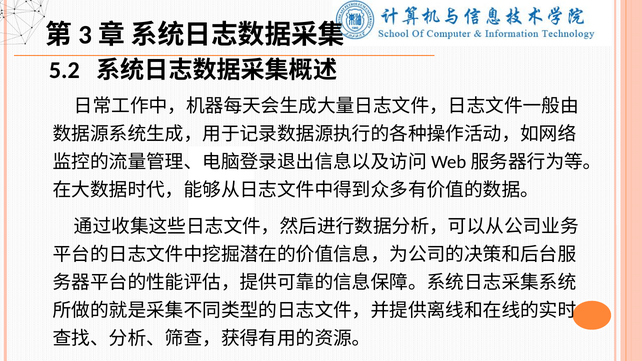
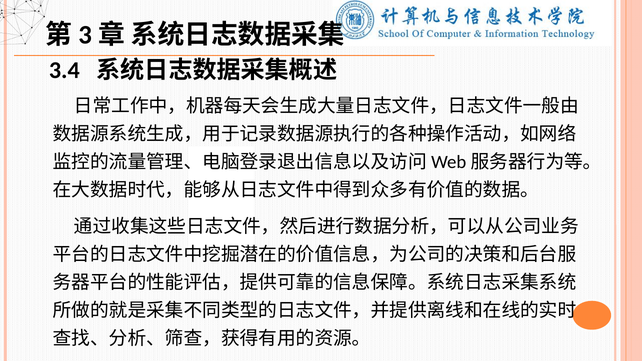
5.2: 5.2 -> 3.4
